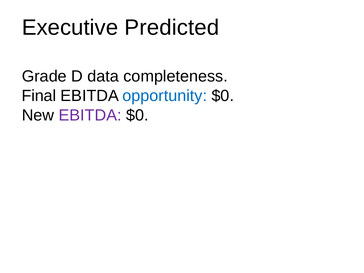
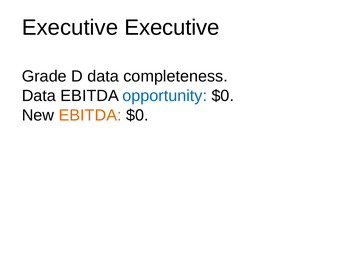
Executive Predicted: Predicted -> Executive
Final at (39, 96): Final -> Data
EBITDA at (90, 115) colour: purple -> orange
